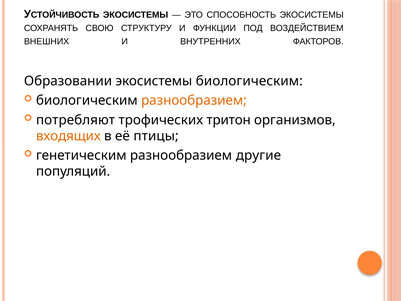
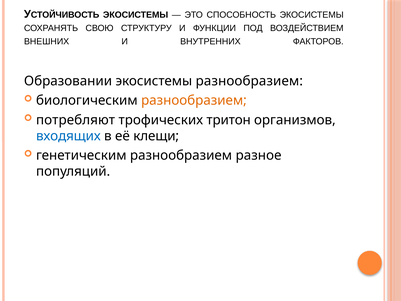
экосистемы биологическим: биологическим -> разнообразием
входящих colour: orange -> blue
птицы: птицы -> клещи
другие: другие -> разное
